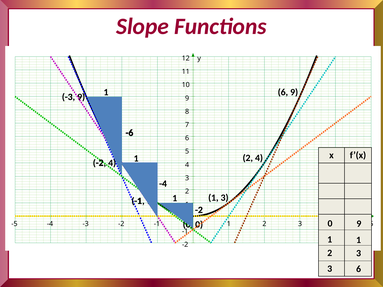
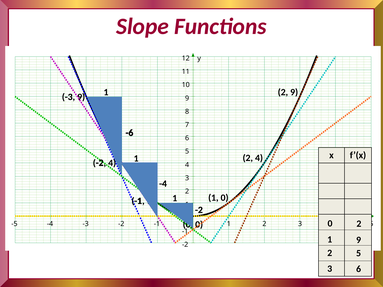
6 at (283, 92): 6 -> 2
3 at (225, 198): 3 -> 0
9 at (359, 224): 9 -> 2
1 at (359, 240): 1 -> 9
3 at (359, 253): 3 -> 5
